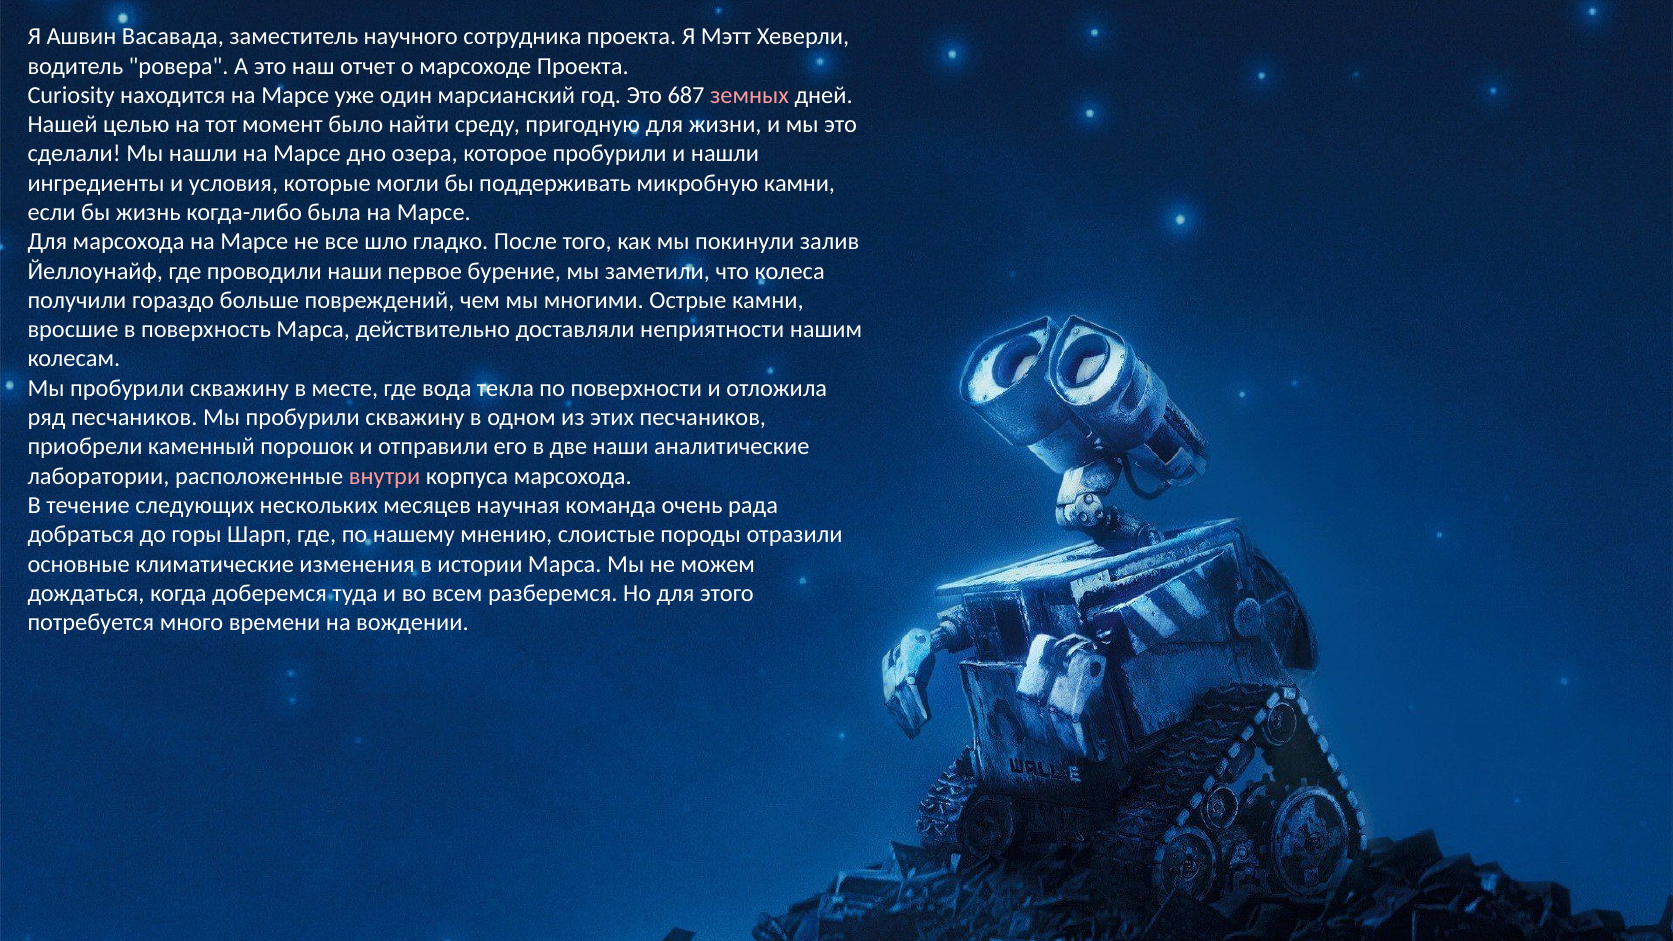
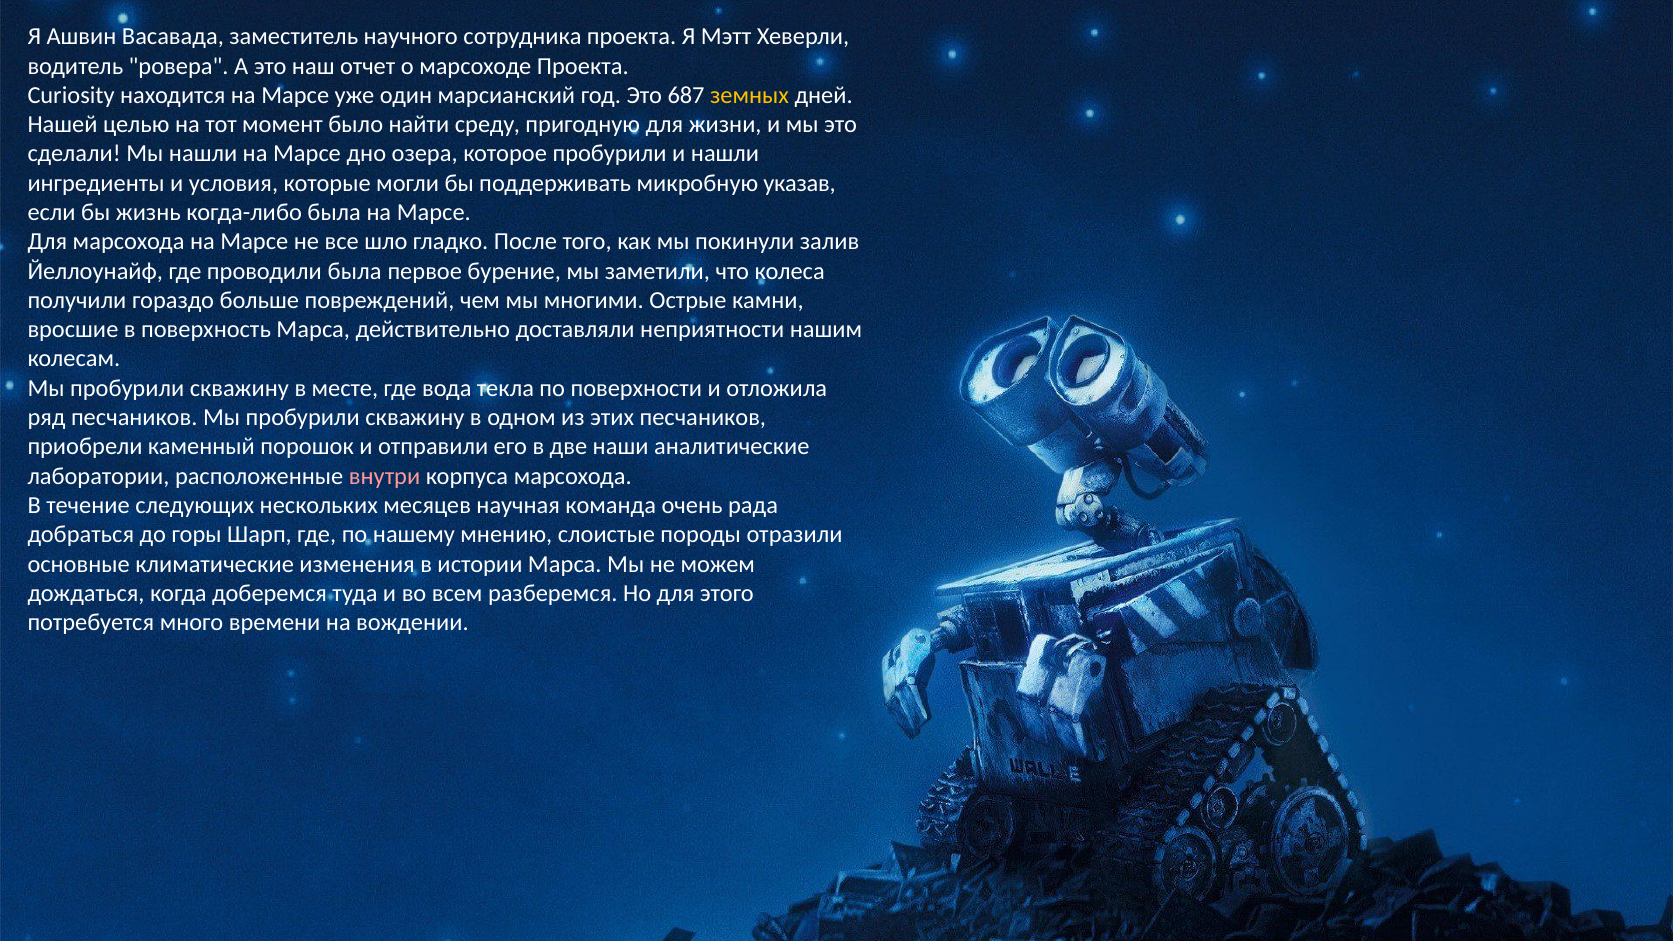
земных colour: pink -> yellow
микробную камни: камни -> указав
проводили наши: наши -> была
